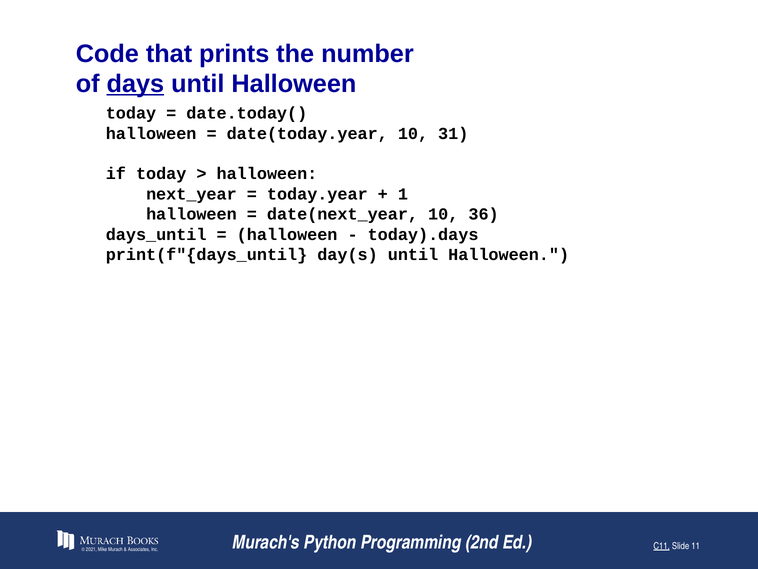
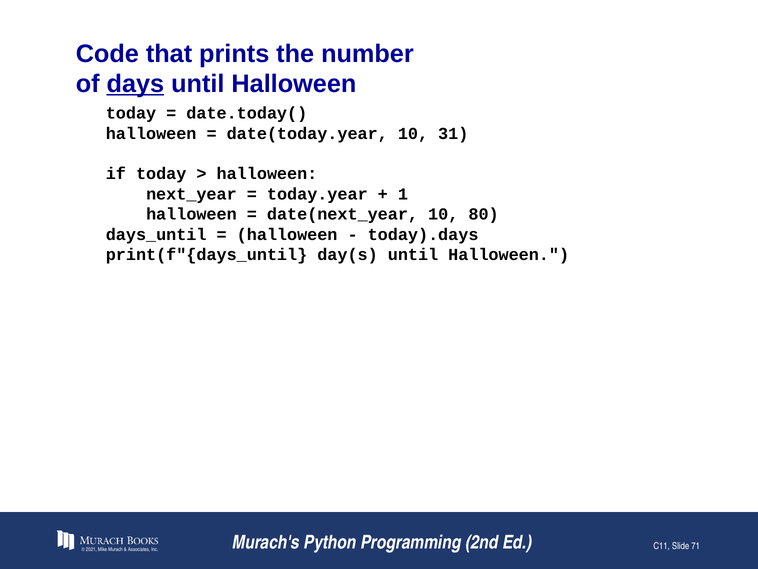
36: 36 -> 80
C11 underline: present -> none
11: 11 -> 71
